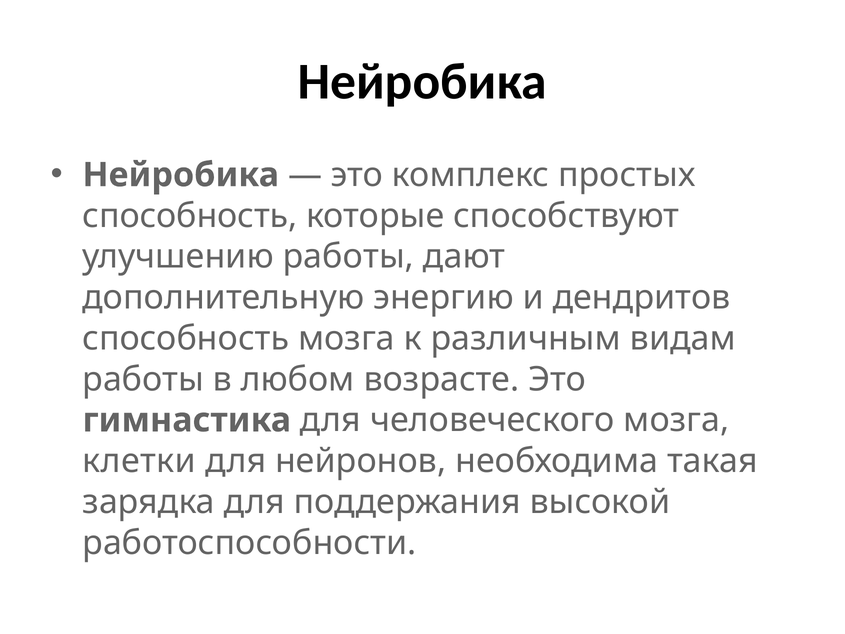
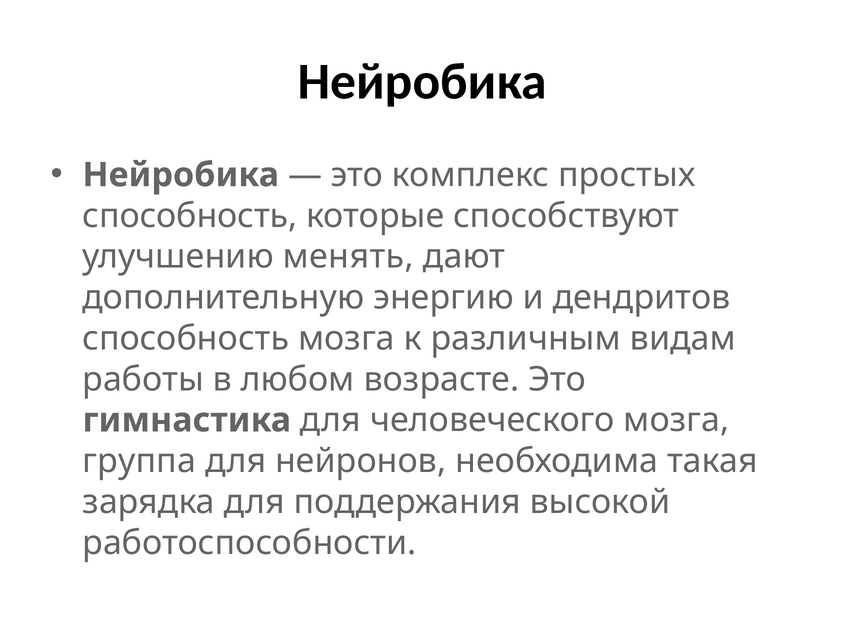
улучшению работы: работы -> менять
клетки: клетки -> группа
